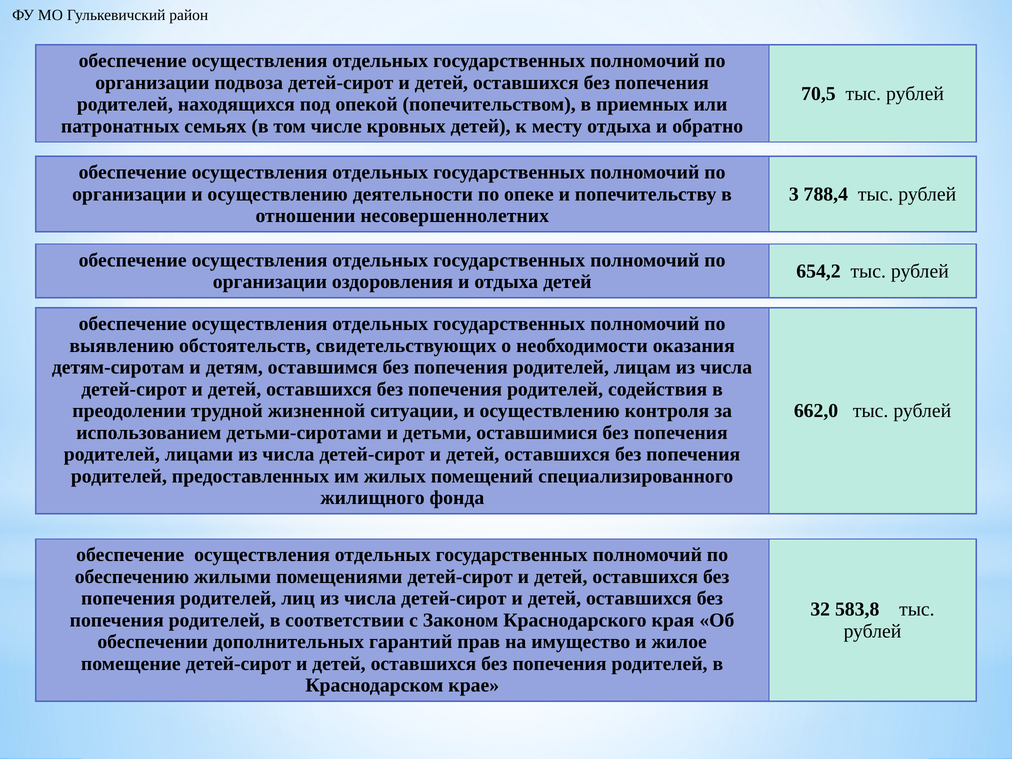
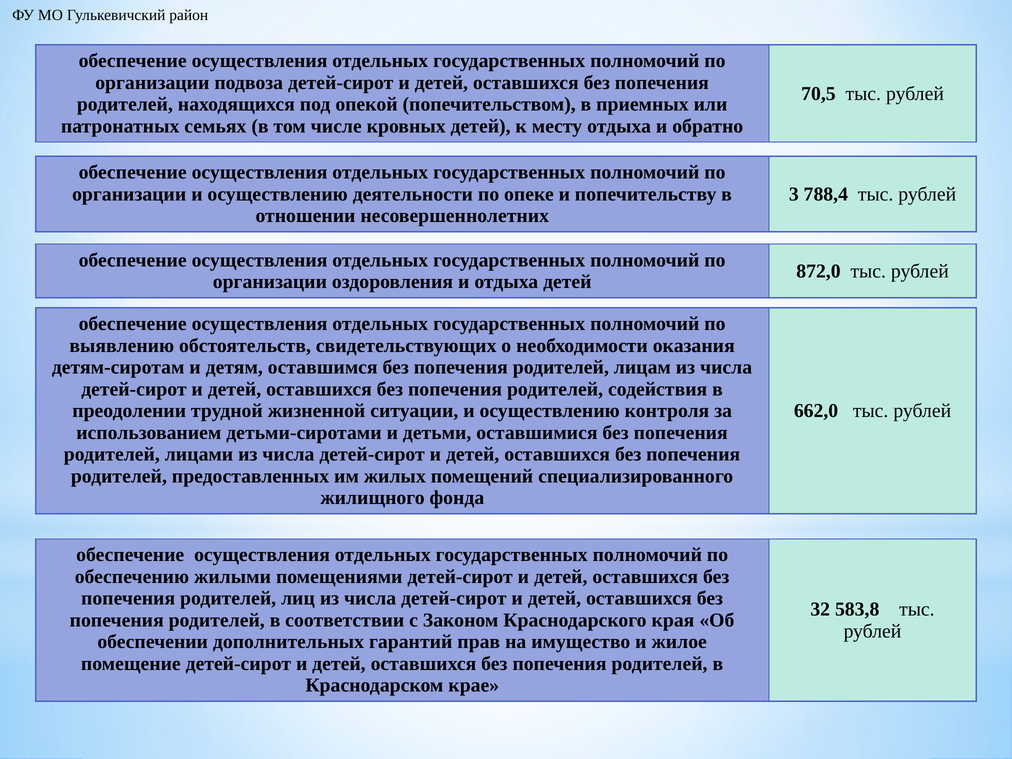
654,2: 654,2 -> 872,0
